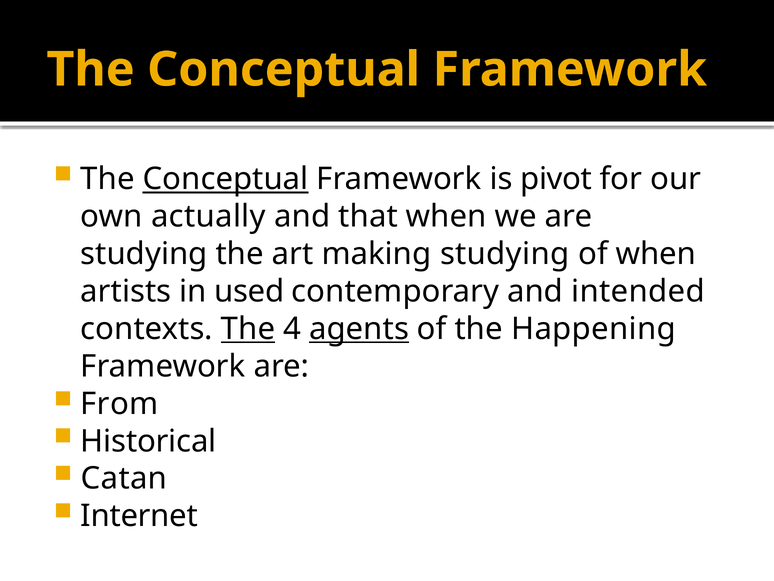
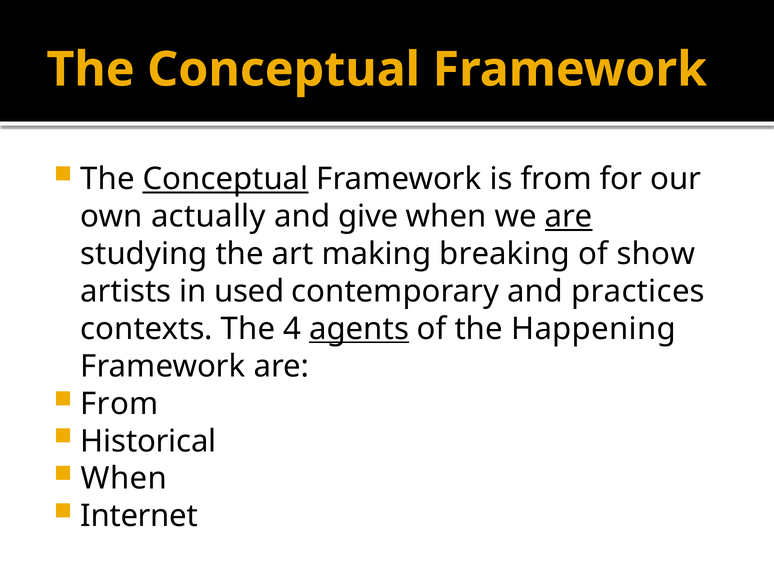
is pivot: pivot -> from
that: that -> give
are at (569, 216) underline: none -> present
making studying: studying -> breaking
of when: when -> show
intended: intended -> practices
The at (248, 329) underline: present -> none
Catan at (124, 478): Catan -> When
